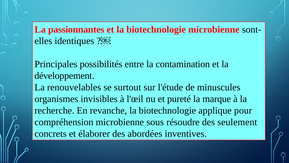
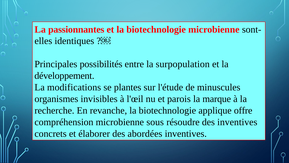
contamination: contamination -> surpopulation
renouvelables: renouvelables -> modifications
surtout: surtout -> plantes
pureté: pureté -> parois
pour: pour -> offre
des seulement: seulement -> inventives
